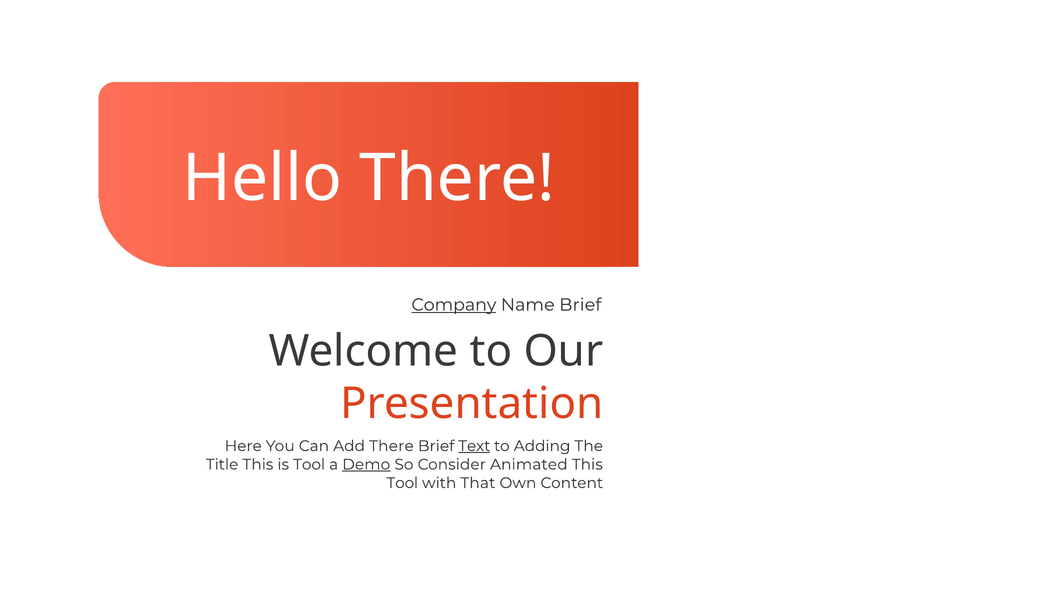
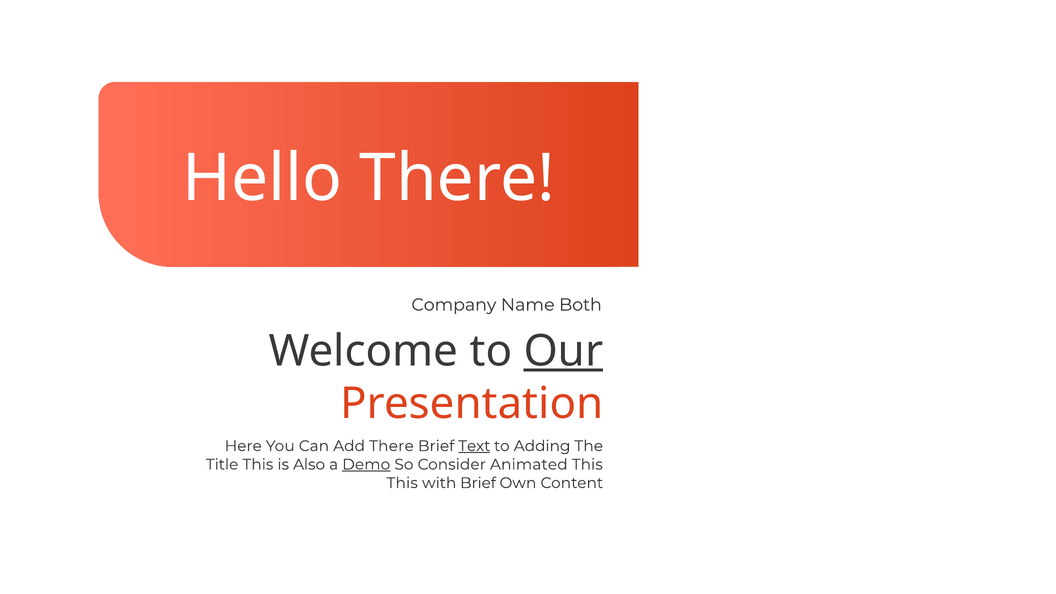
Company underline: present -> none
Name Brief: Brief -> Both
Our underline: none -> present
is Tool: Tool -> Also
Tool at (402, 483): Tool -> This
with That: That -> Brief
